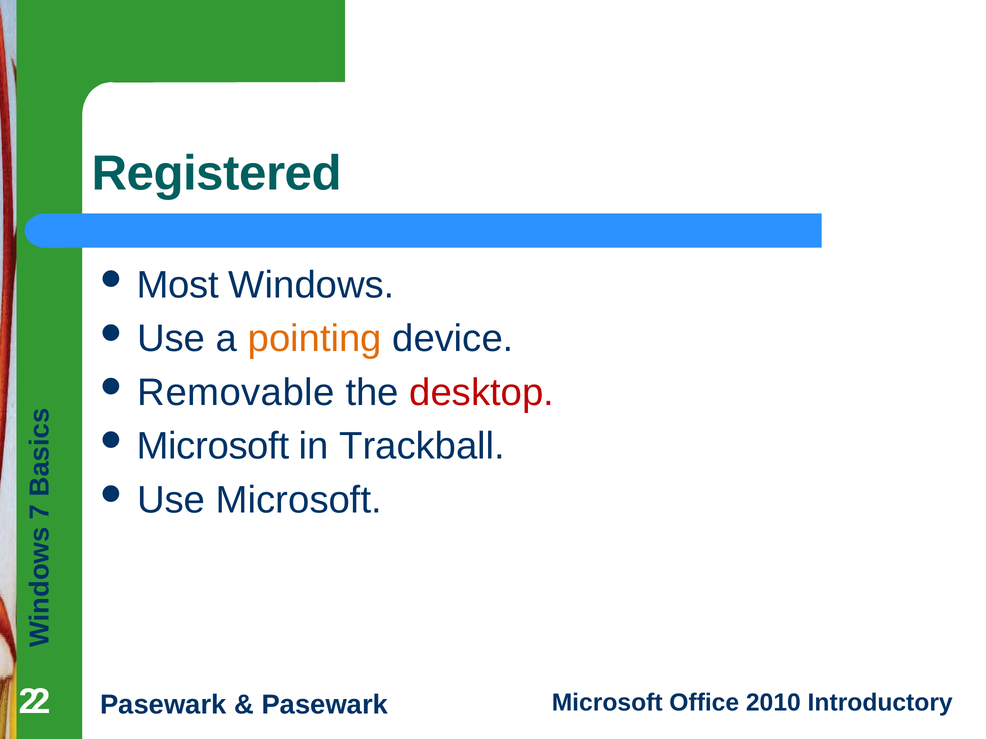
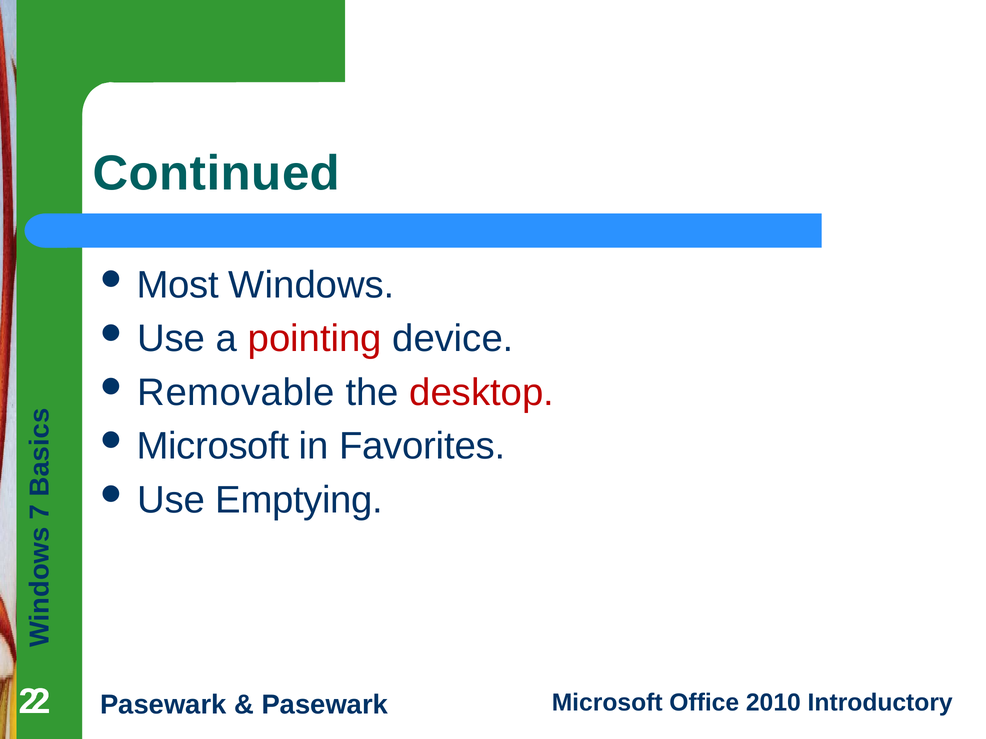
Registered: Registered -> Continued
pointing colour: orange -> red
Trackball: Trackball -> Favorites
Use Microsoft: Microsoft -> Emptying
